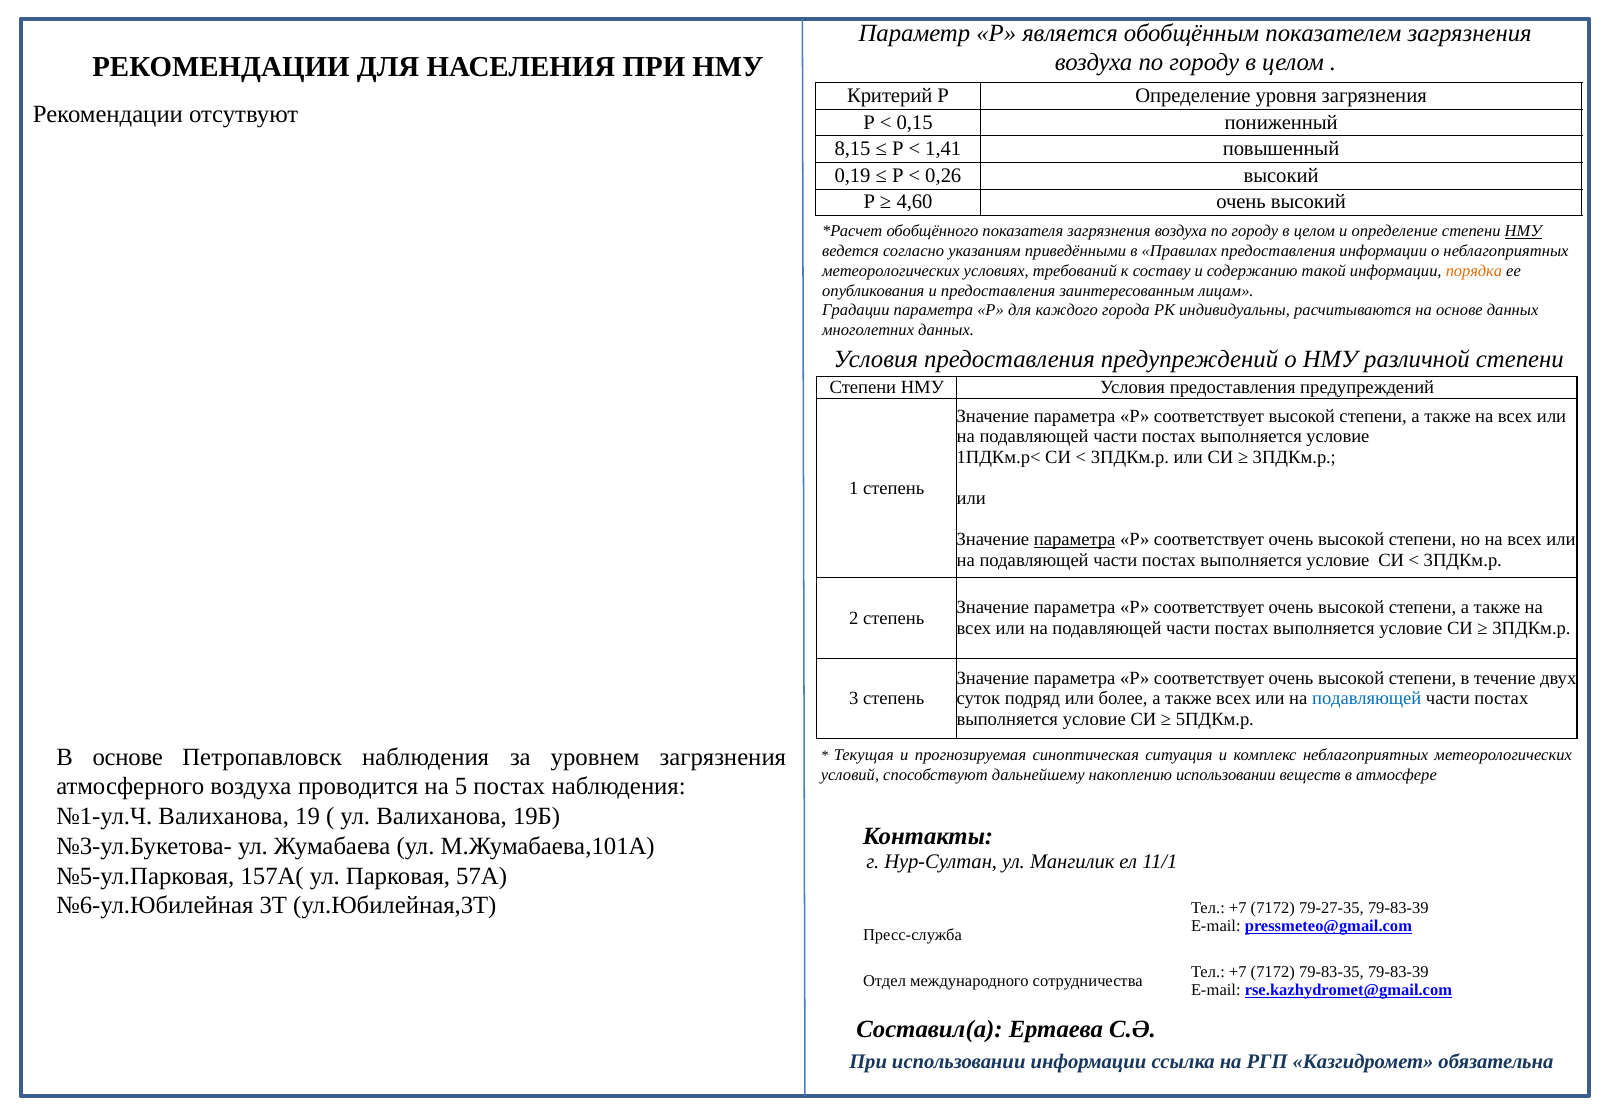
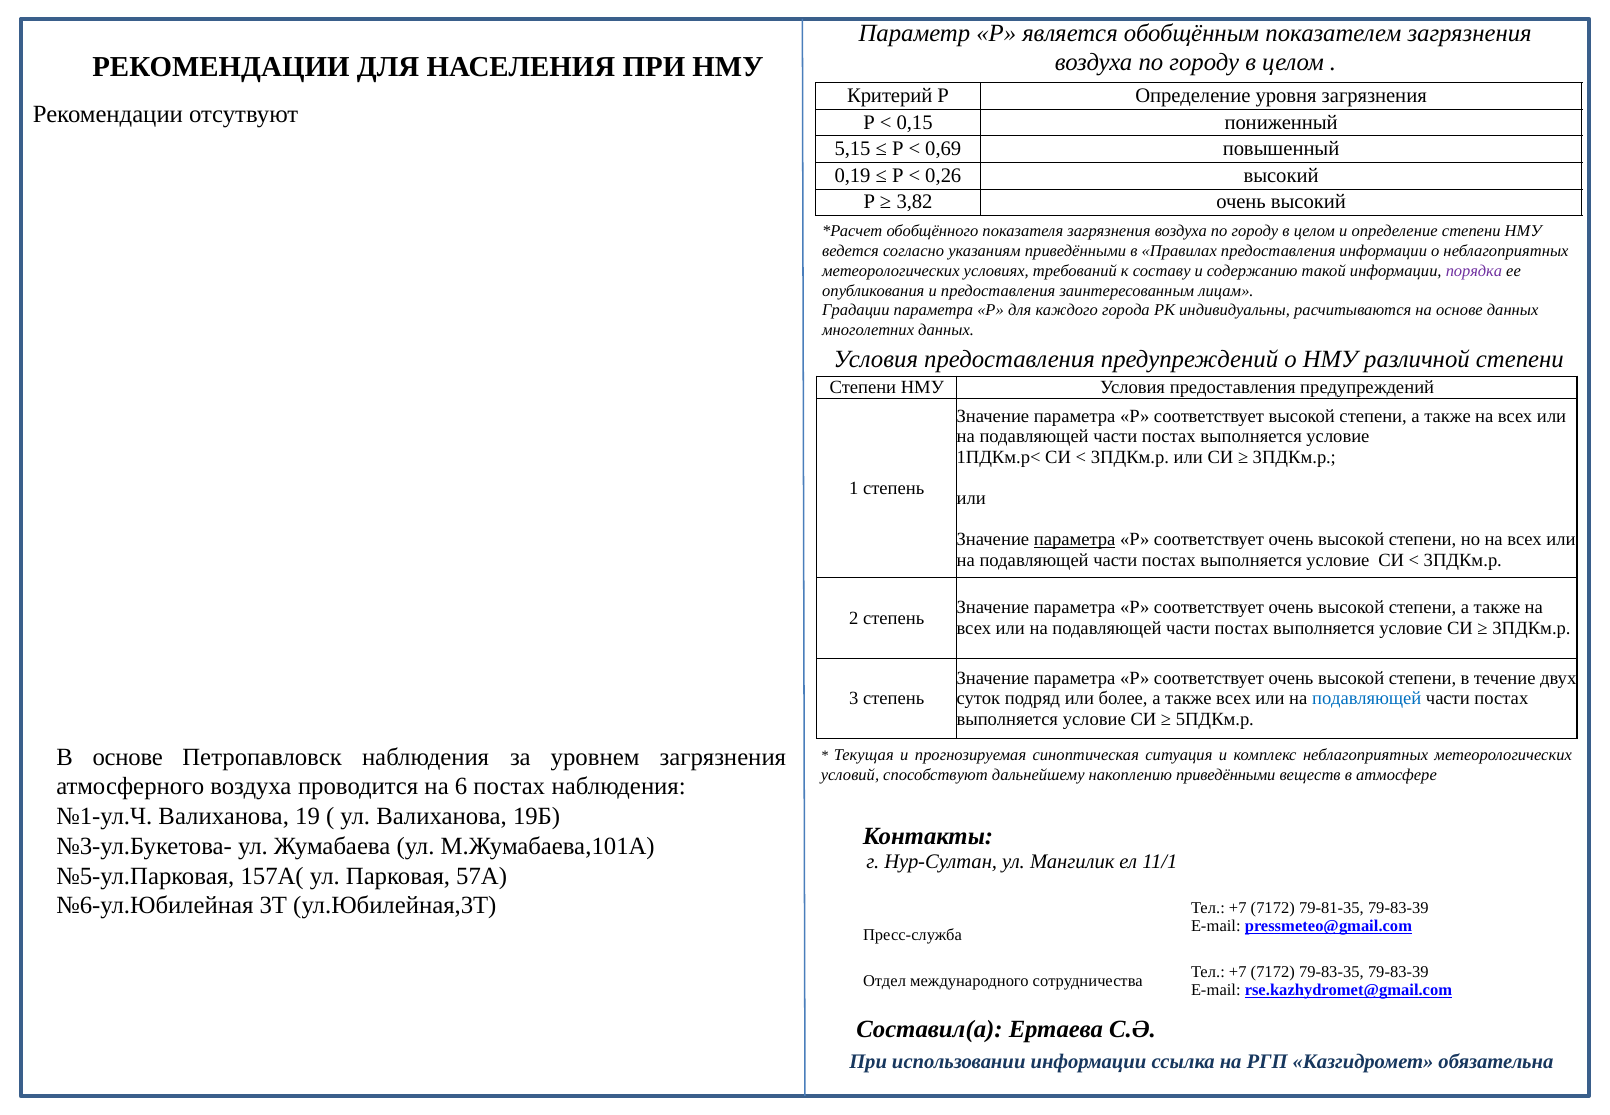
8,15: 8,15 -> 5,15
1,41: 1,41 -> 0,69
4,60: 4,60 -> 3,82
НМУ at (1523, 231) underline: present -> none
порядка colour: orange -> purple
накоплению использовании: использовании -> приведёнными
5: 5 -> 6
79-27-35: 79-27-35 -> 79-81-35
